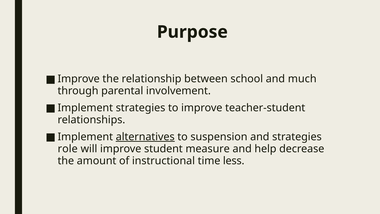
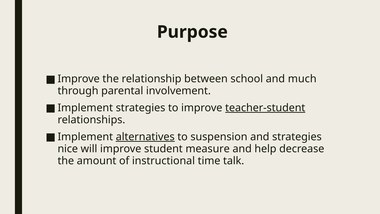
teacher-student underline: none -> present
role: role -> nice
less: less -> talk
